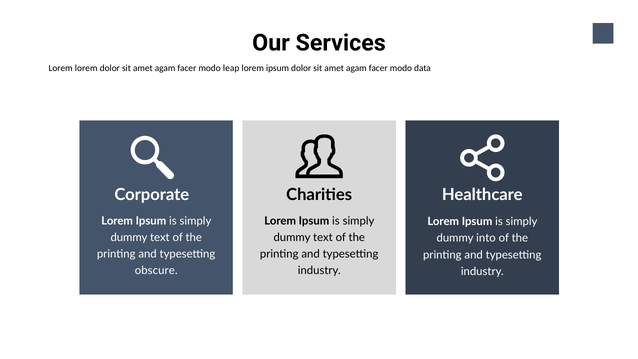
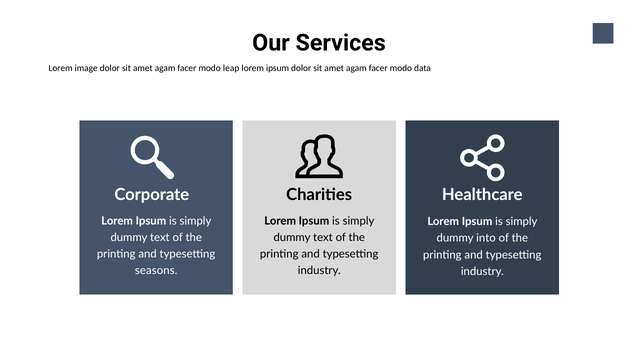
Lorem lorem: lorem -> image
obscure: obscure -> seasons
